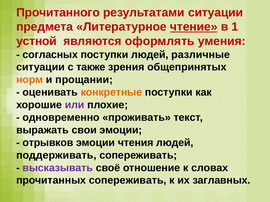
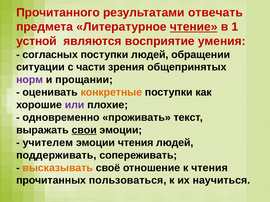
результатами ситуации: ситуации -> отвечать
оформлять: оформлять -> восприятие
различные: различные -> обращении
также: также -> части
норм colour: orange -> purple
свои underline: none -> present
отрывков: отрывков -> учителем
высказывать colour: purple -> orange
к словах: словах -> чтения
прочитанных сопереживать: сопереживать -> пользоваться
заглавных: заглавных -> научиться
